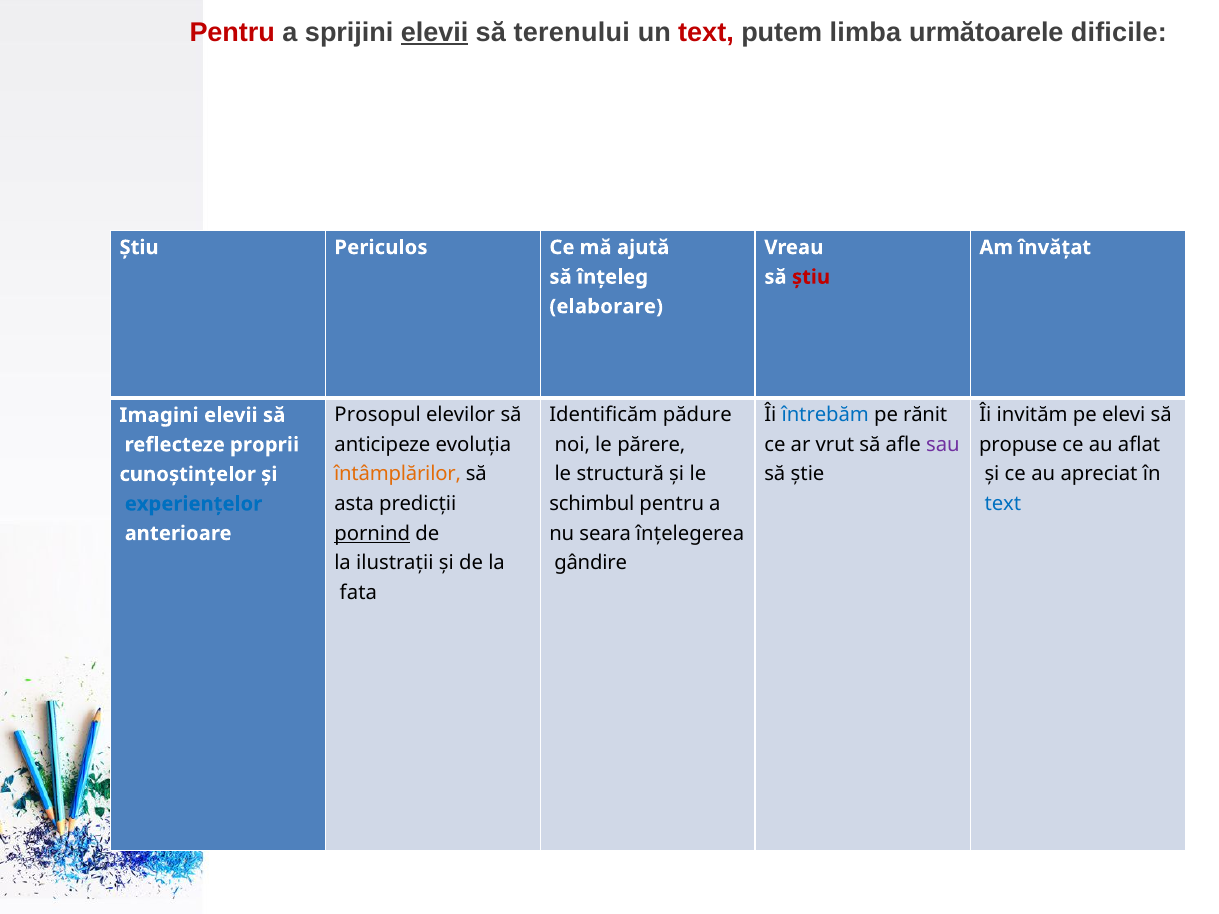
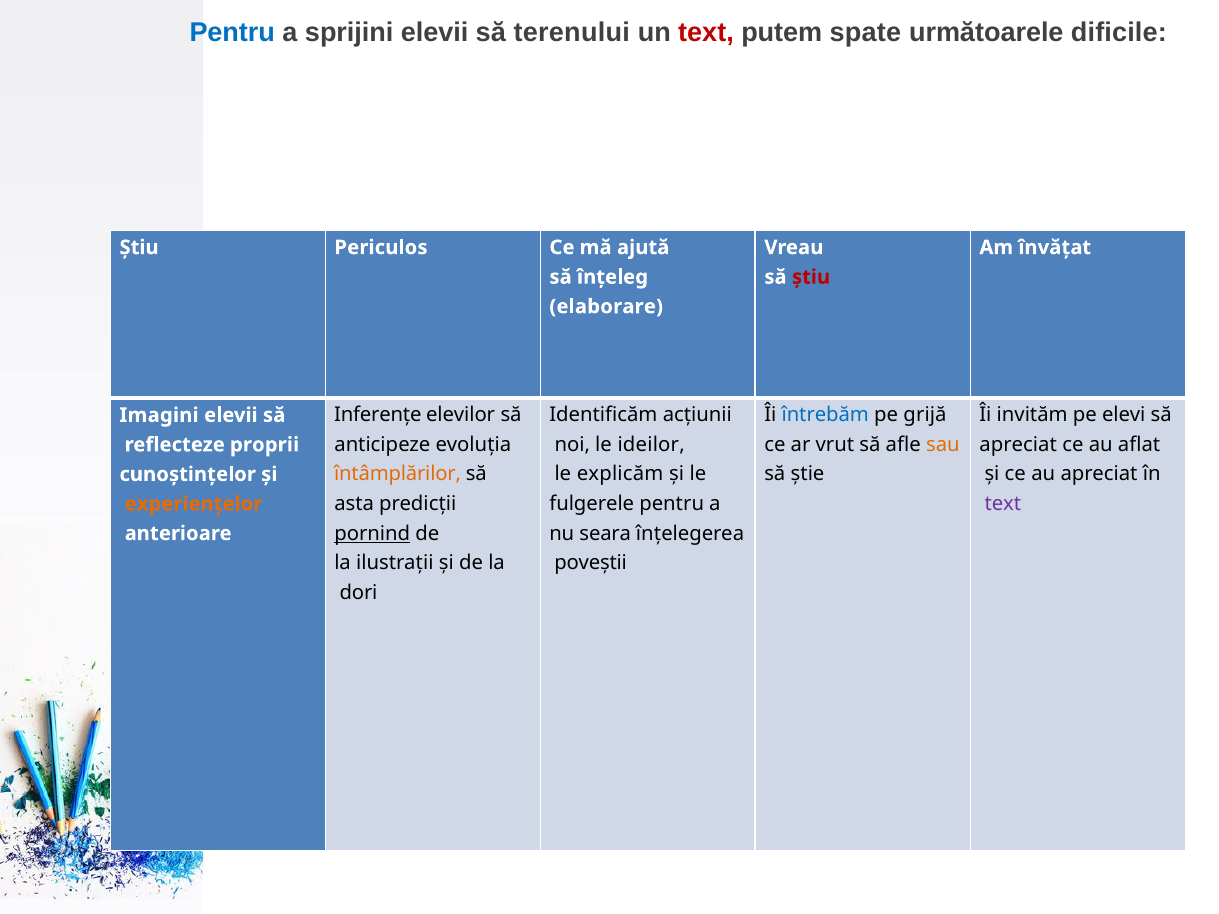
Pentru at (232, 33) colour: red -> blue
elevii at (435, 33) underline: present -> none
limba: limba -> spate
Prosopul: Prosopul -> Inferenţe
pădure: pădure -> acţiunii
rănit: rănit -> grijă
părere: părere -> ideilor
sau colour: purple -> orange
propuse at (1018, 445): propuse -> apreciat
structură: structură -> explicăm
schimbul: schimbul -> fulgerele
text at (1003, 504) colour: blue -> purple
experiențelor colour: blue -> orange
gândire: gândire -> poveştii
fata: fata -> dori
